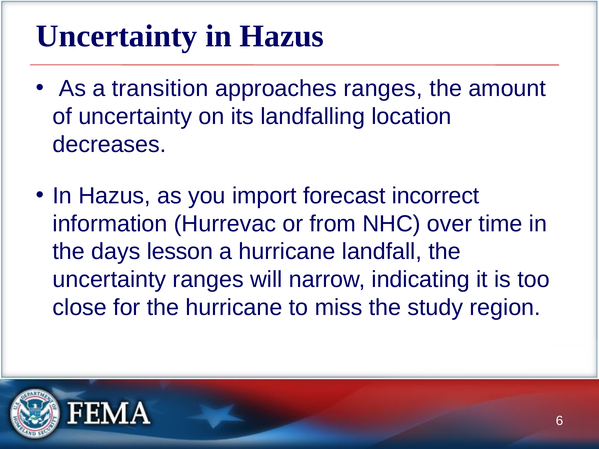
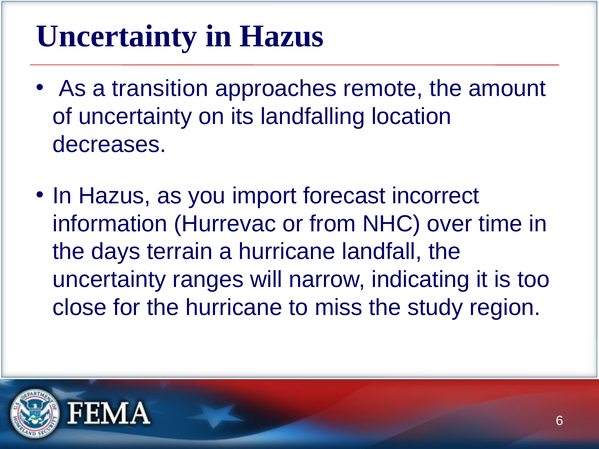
approaches ranges: ranges -> remote
lesson: lesson -> terrain
